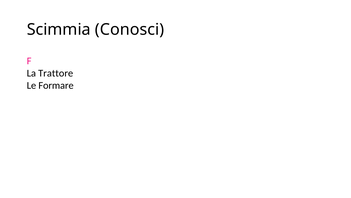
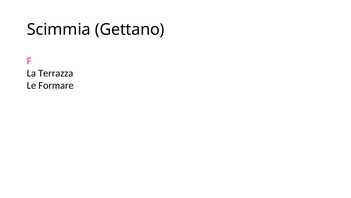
Conosci: Conosci -> Gettano
Trattore: Trattore -> Terrazza
